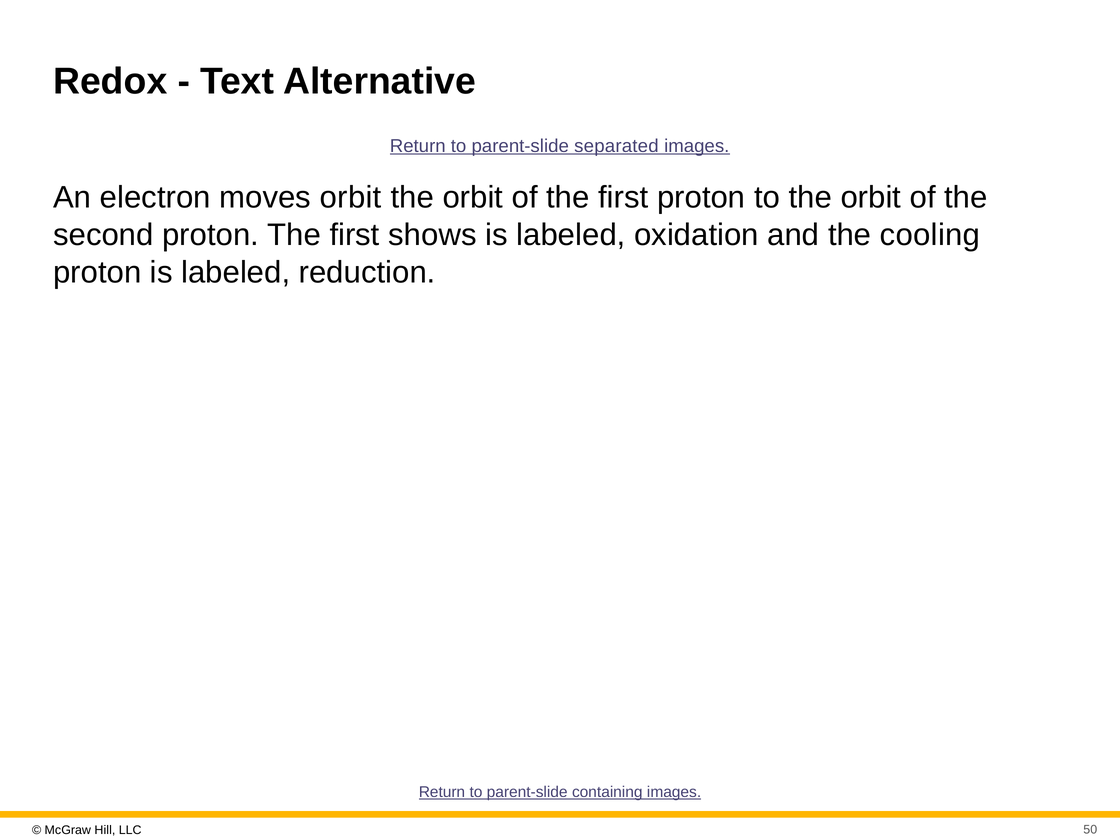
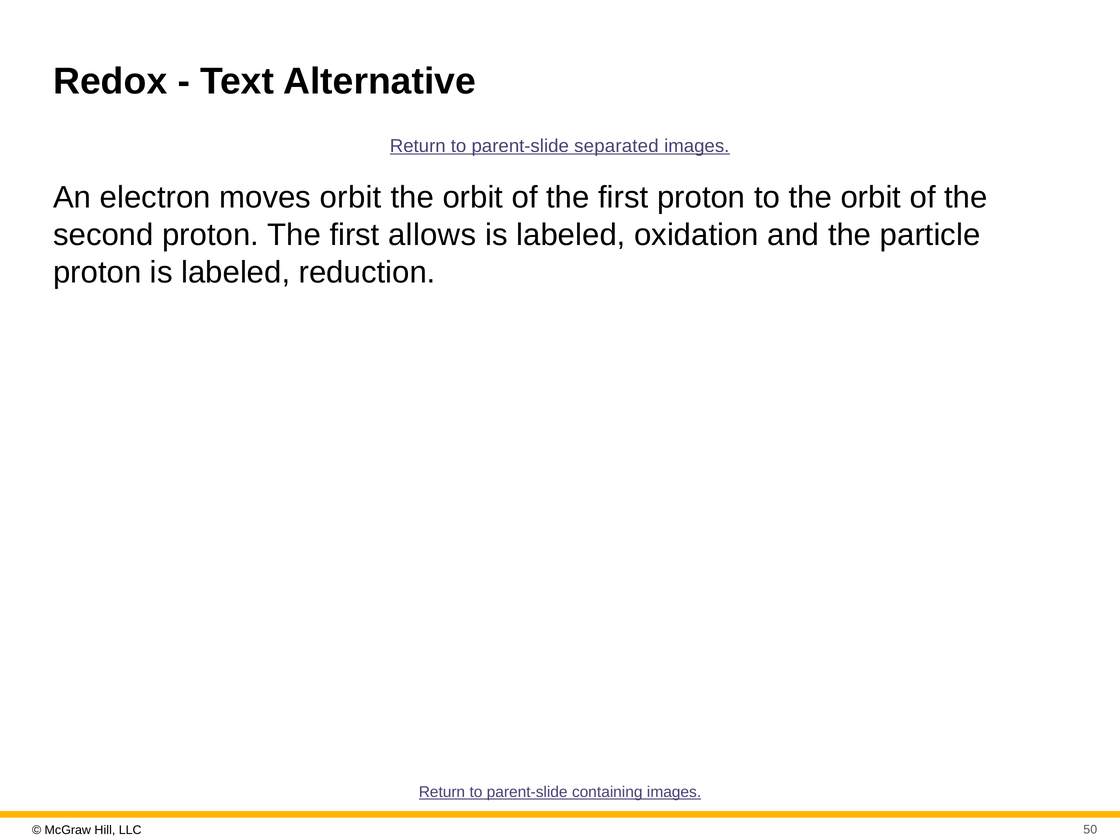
shows: shows -> allows
cooling: cooling -> particle
